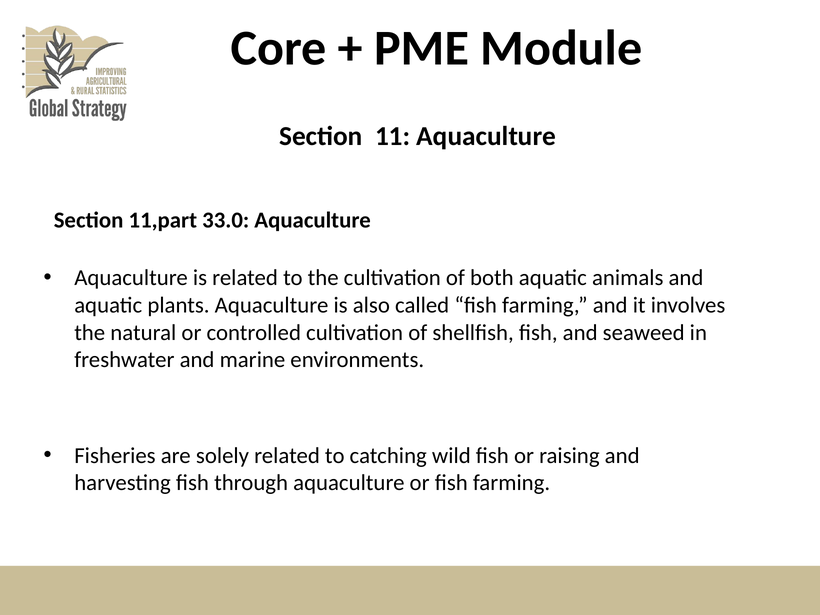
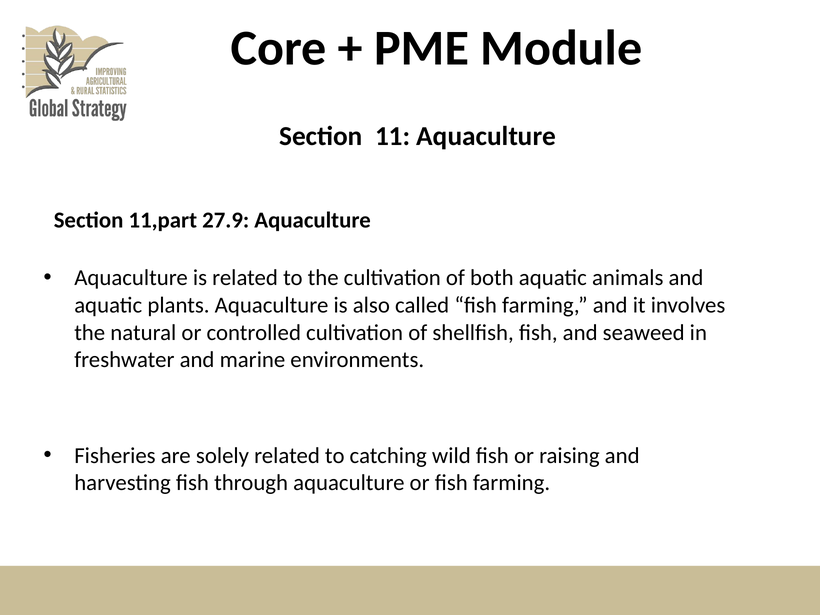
33.0: 33.0 -> 27.9
